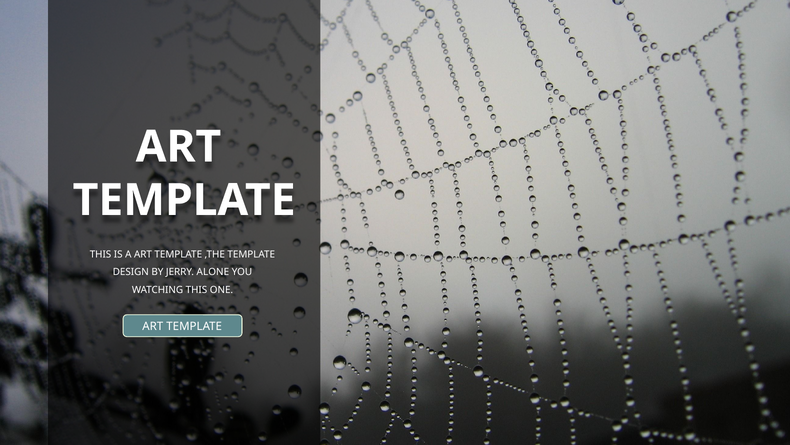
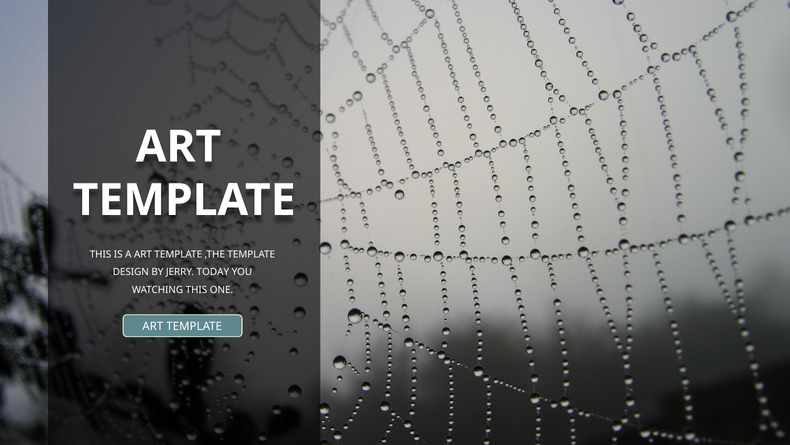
ALONE: ALONE -> TODAY
